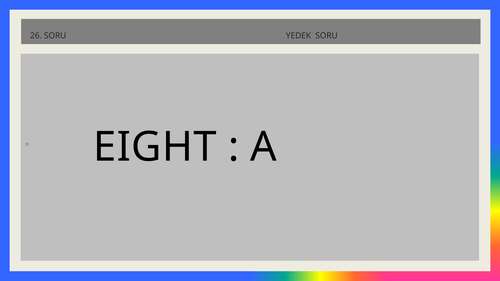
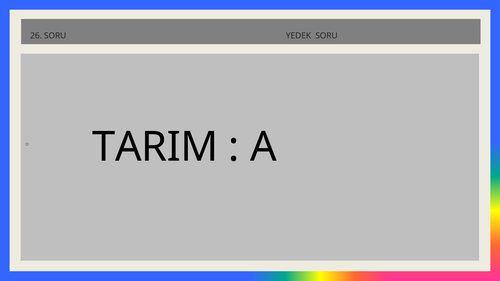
EIGHT: EIGHT -> TARIM
